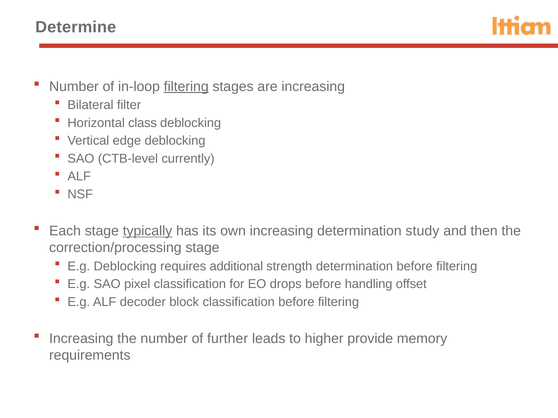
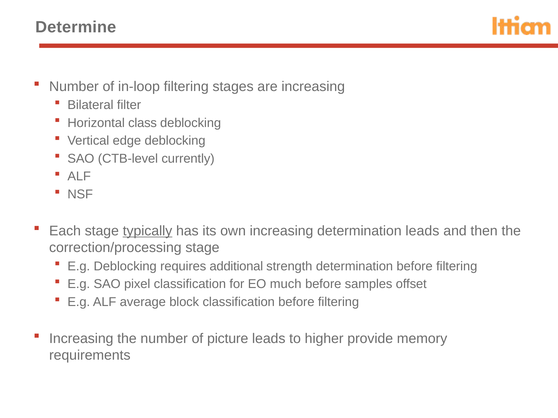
filtering at (186, 87) underline: present -> none
determination study: study -> leads
drops: drops -> much
handling: handling -> samples
decoder: decoder -> average
further: further -> picture
